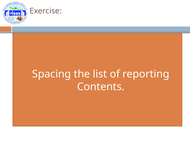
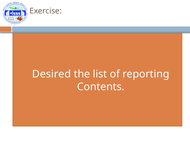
Spacing: Spacing -> Desired
